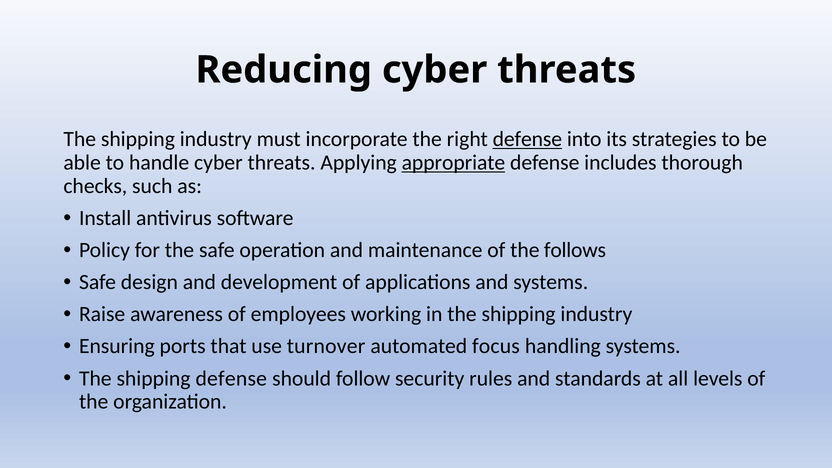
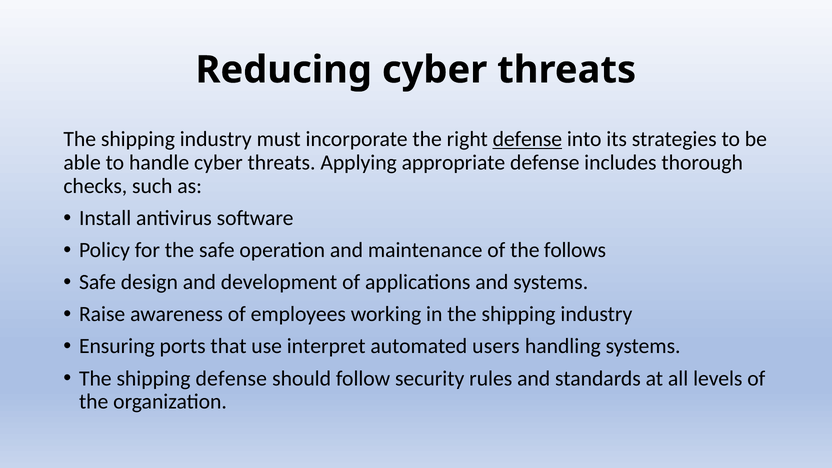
appropriate underline: present -> none
turnover: turnover -> interpret
focus: focus -> users
